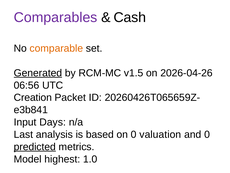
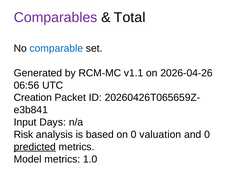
Cash: Cash -> Total
comparable colour: orange -> blue
Generated underline: present -> none
v1.5: v1.5 -> v1.1
Last: Last -> Risk
Model highest: highest -> metrics
